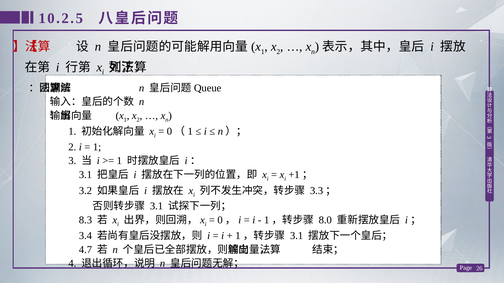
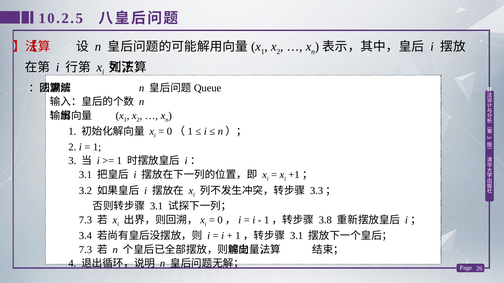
8.3 at (85, 221): 8.3 -> 7.3
8.0: 8.0 -> 3.8
4.7 at (85, 250): 4.7 -> 7.3
